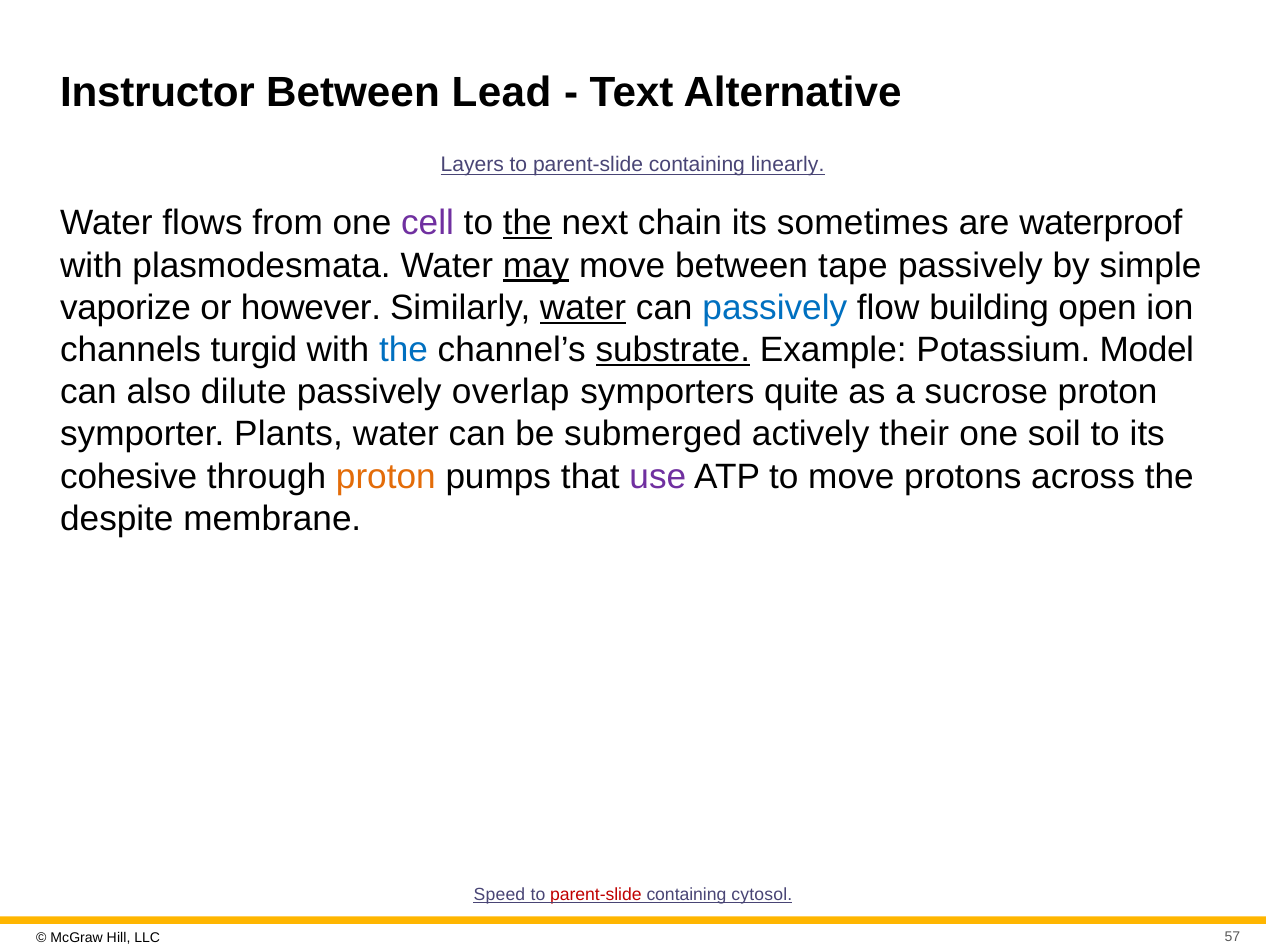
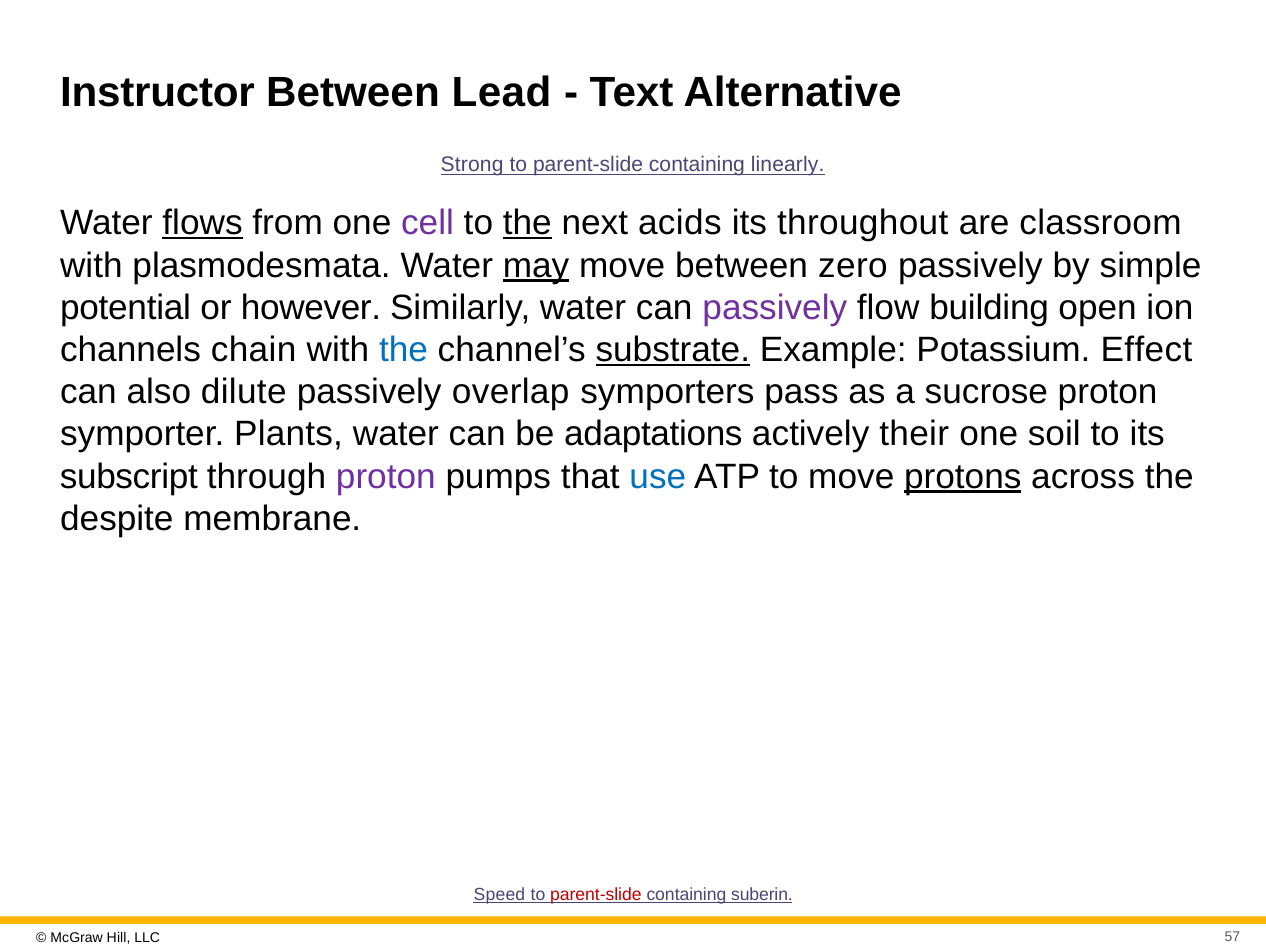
Layers: Layers -> Strong
flows underline: none -> present
chain: chain -> acids
sometimes: sometimes -> throughout
waterproof: waterproof -> classroom
tape: tape -> zero
vaporize: vaporize -> potential
water at (583, 308) underline: present -> none
passively at (775, 308) colour: blue -> purple
turgid: turgid -> chain
Model: Model -> Effect
quite: quite -> pass
submerged: submerged -> adaptations
cohesive: cohesive -> subscript
proton at (386, 477) colour: orange -> purple
use colour: purple -> blue
protons underline: none -> present
cytosol: cytosol -> suberin
